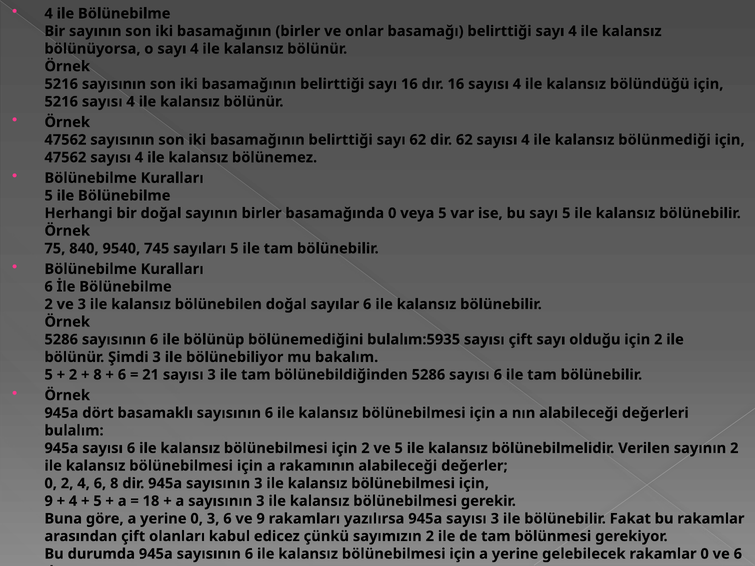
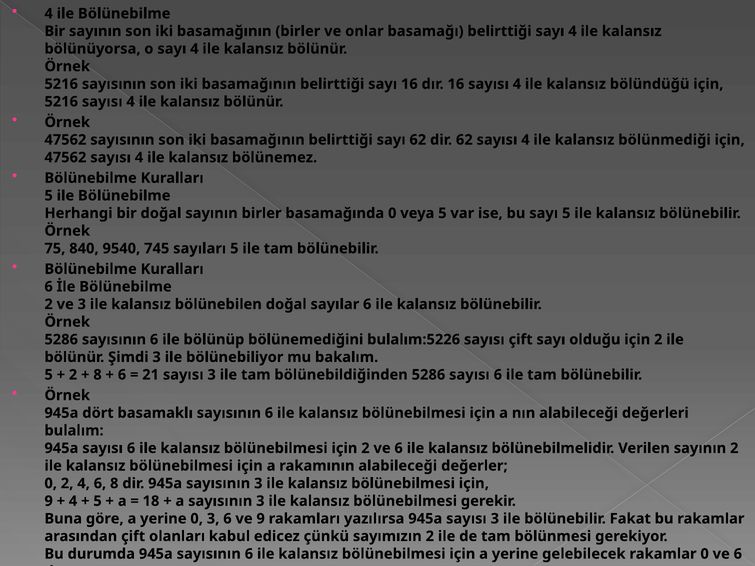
bulalım:5935: bulalım:5935 -> bulalım:5226
2 ve 5: 5 -> 6
